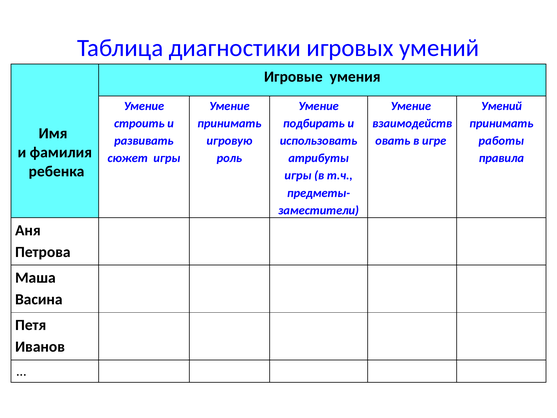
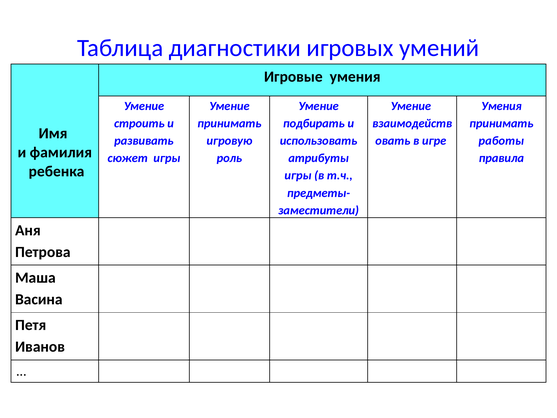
Умений at (501, 106): Умений -> Умения
